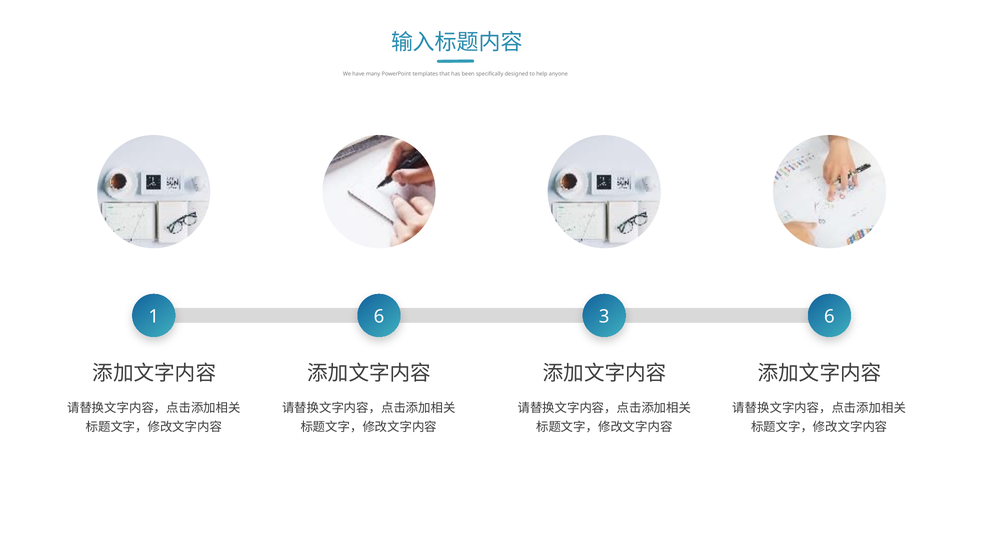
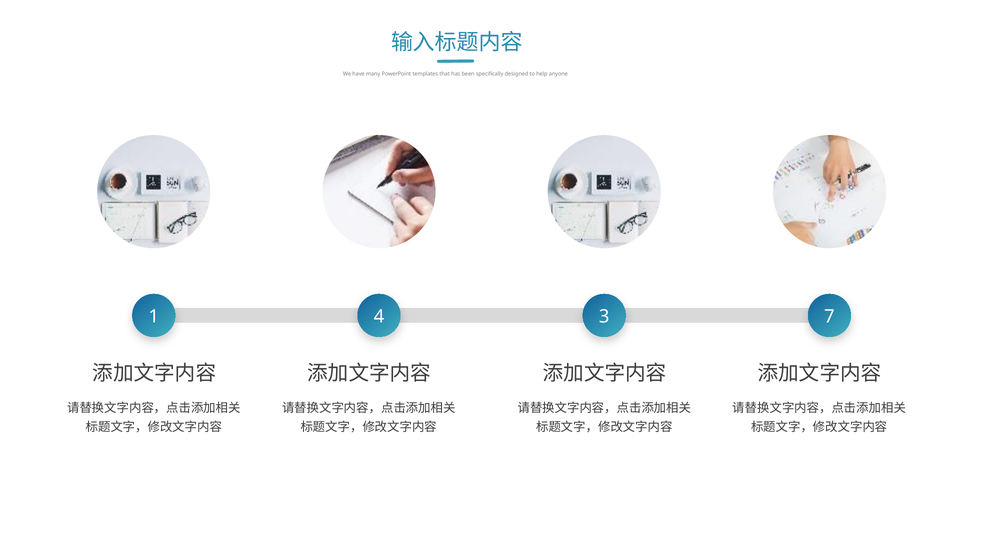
1 6: 6 -> 4
3 6: 6 -> 7
